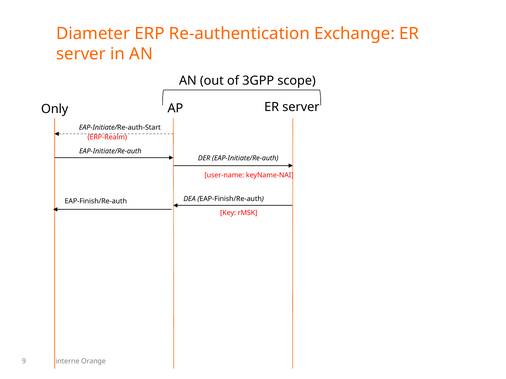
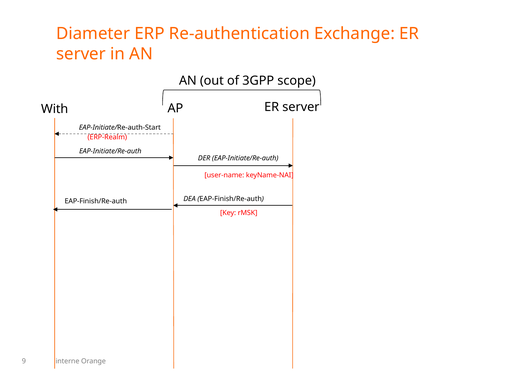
Only: Only -> With
